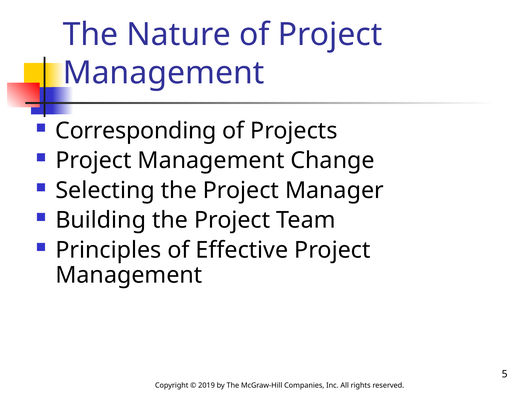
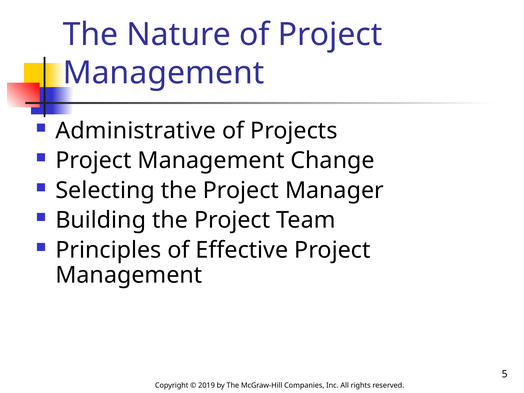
Corresponding: Corresponding -> Administrative
